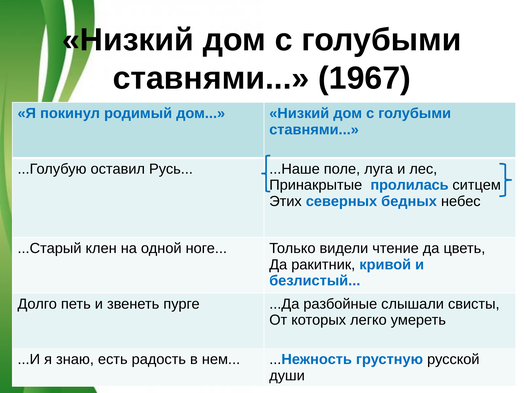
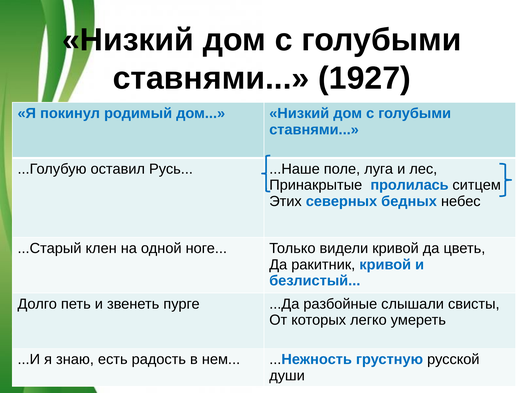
1967: 1967 -> 1927
видели чтение: чтение -> кривой
